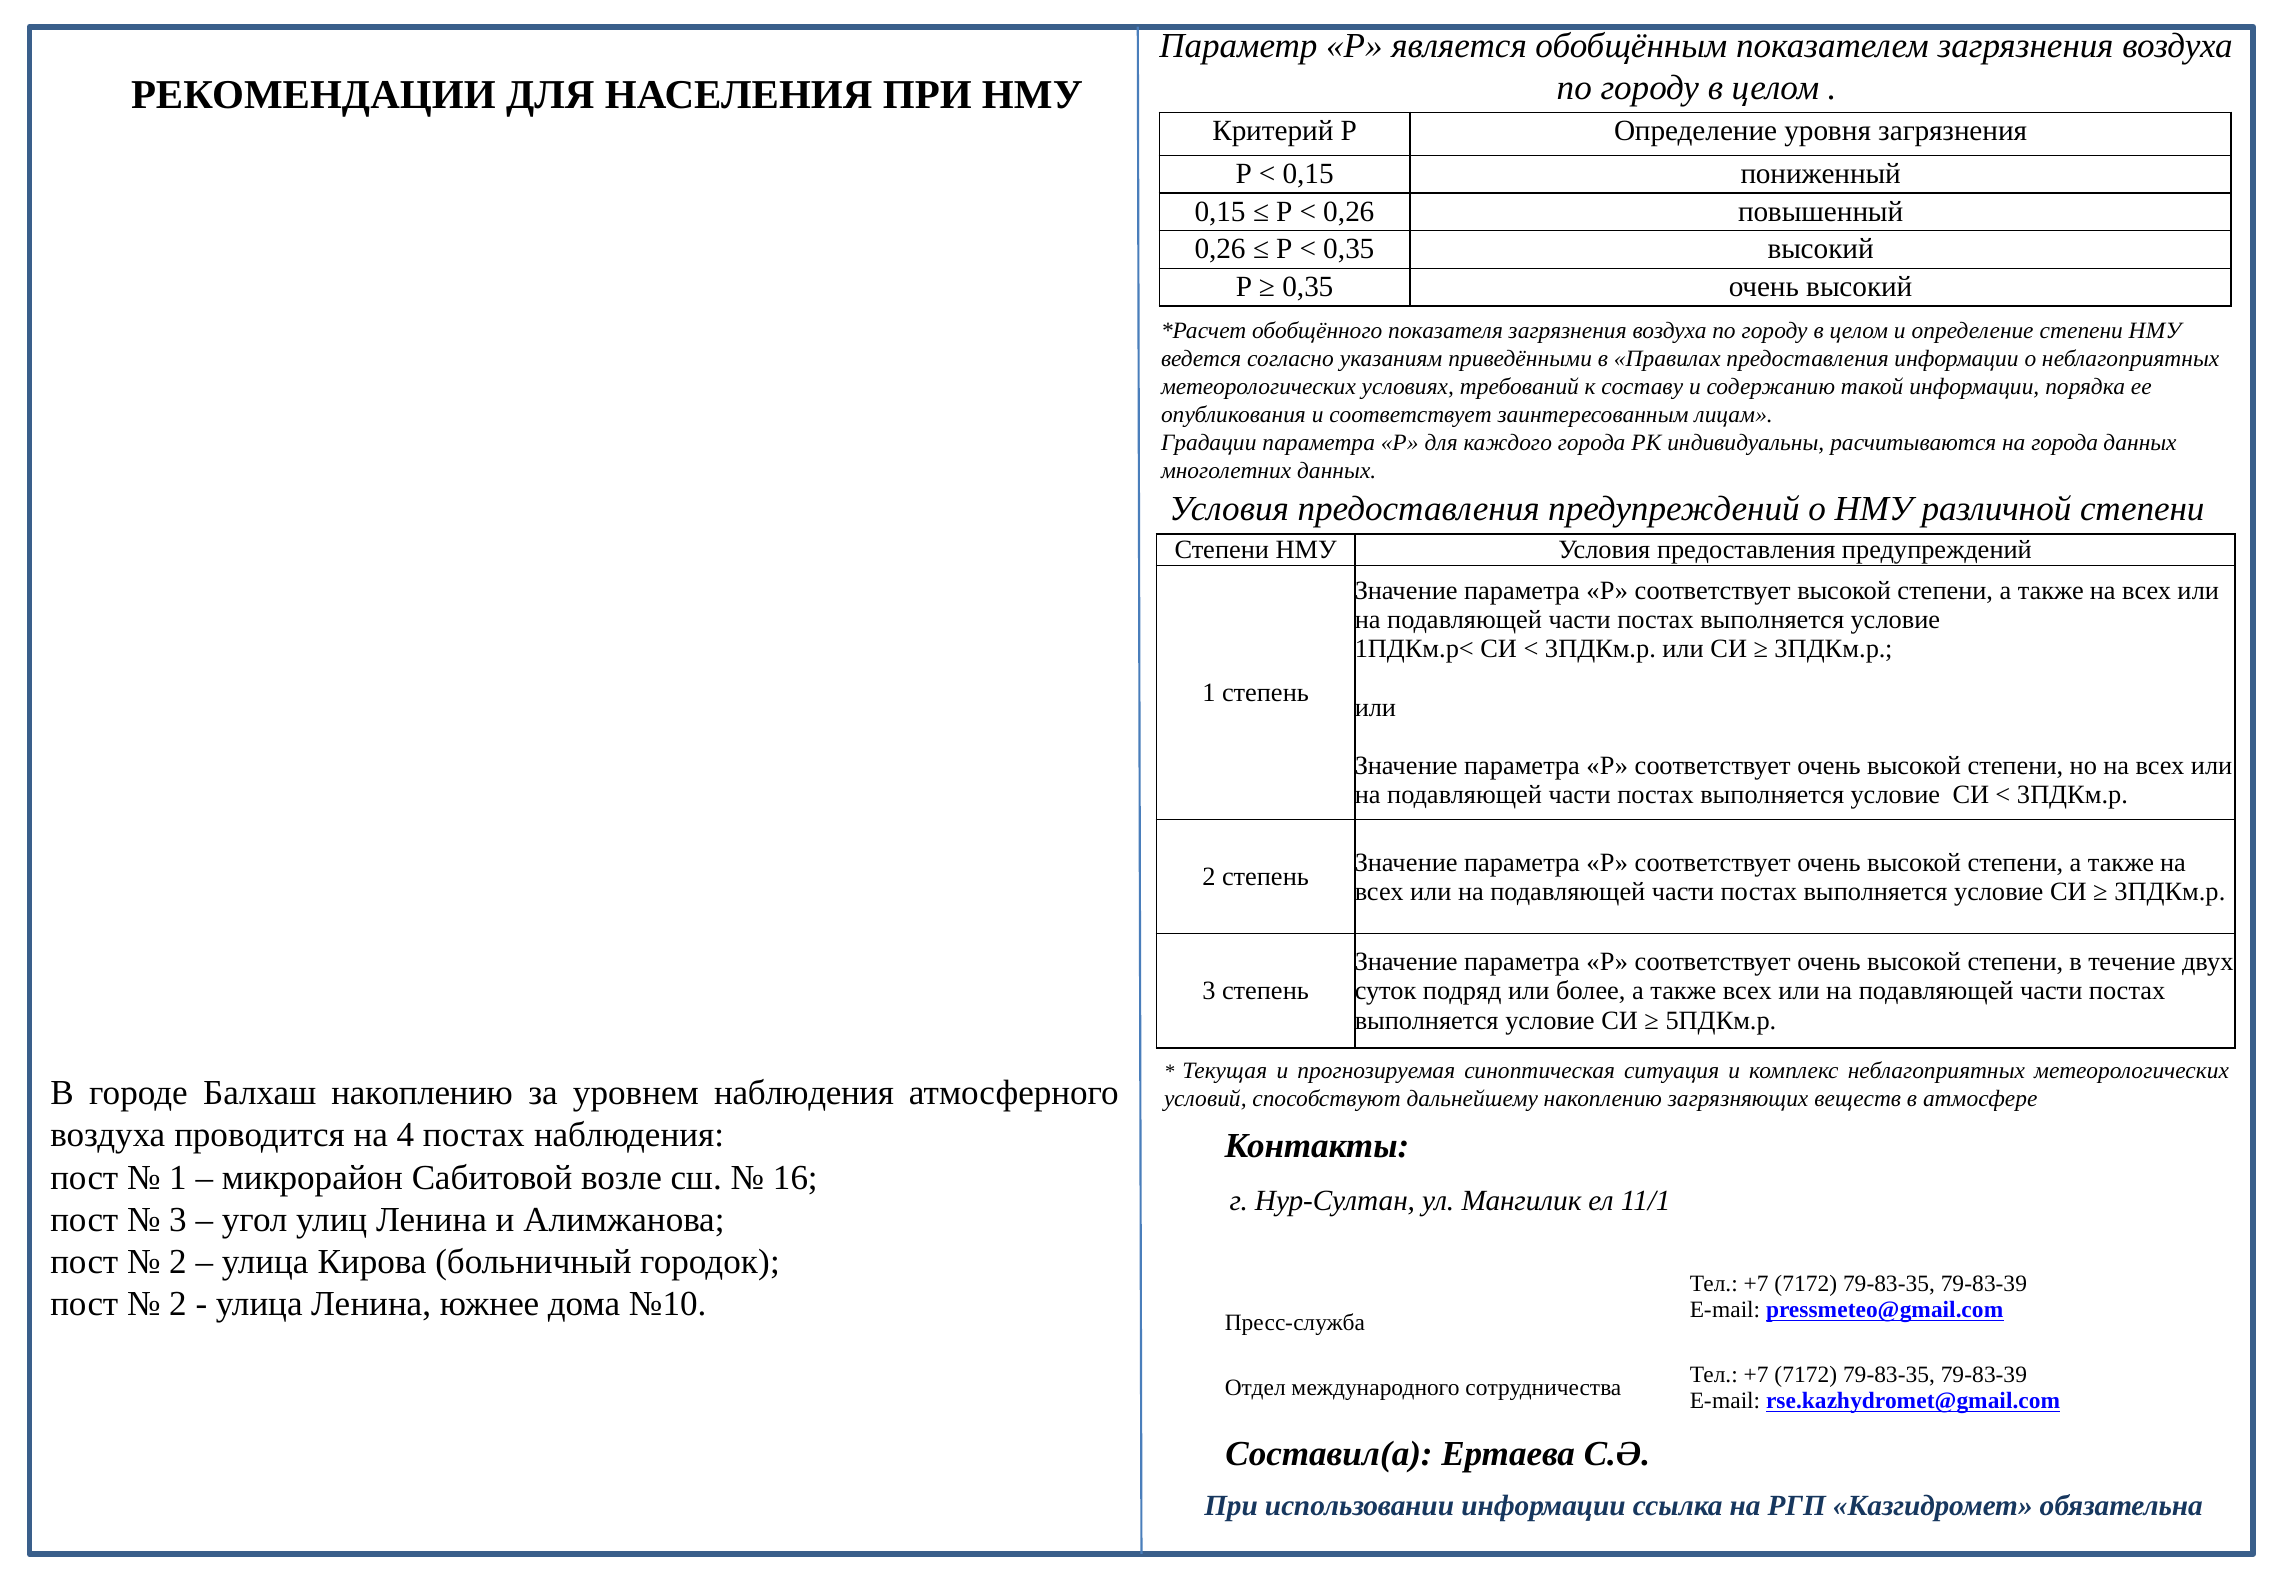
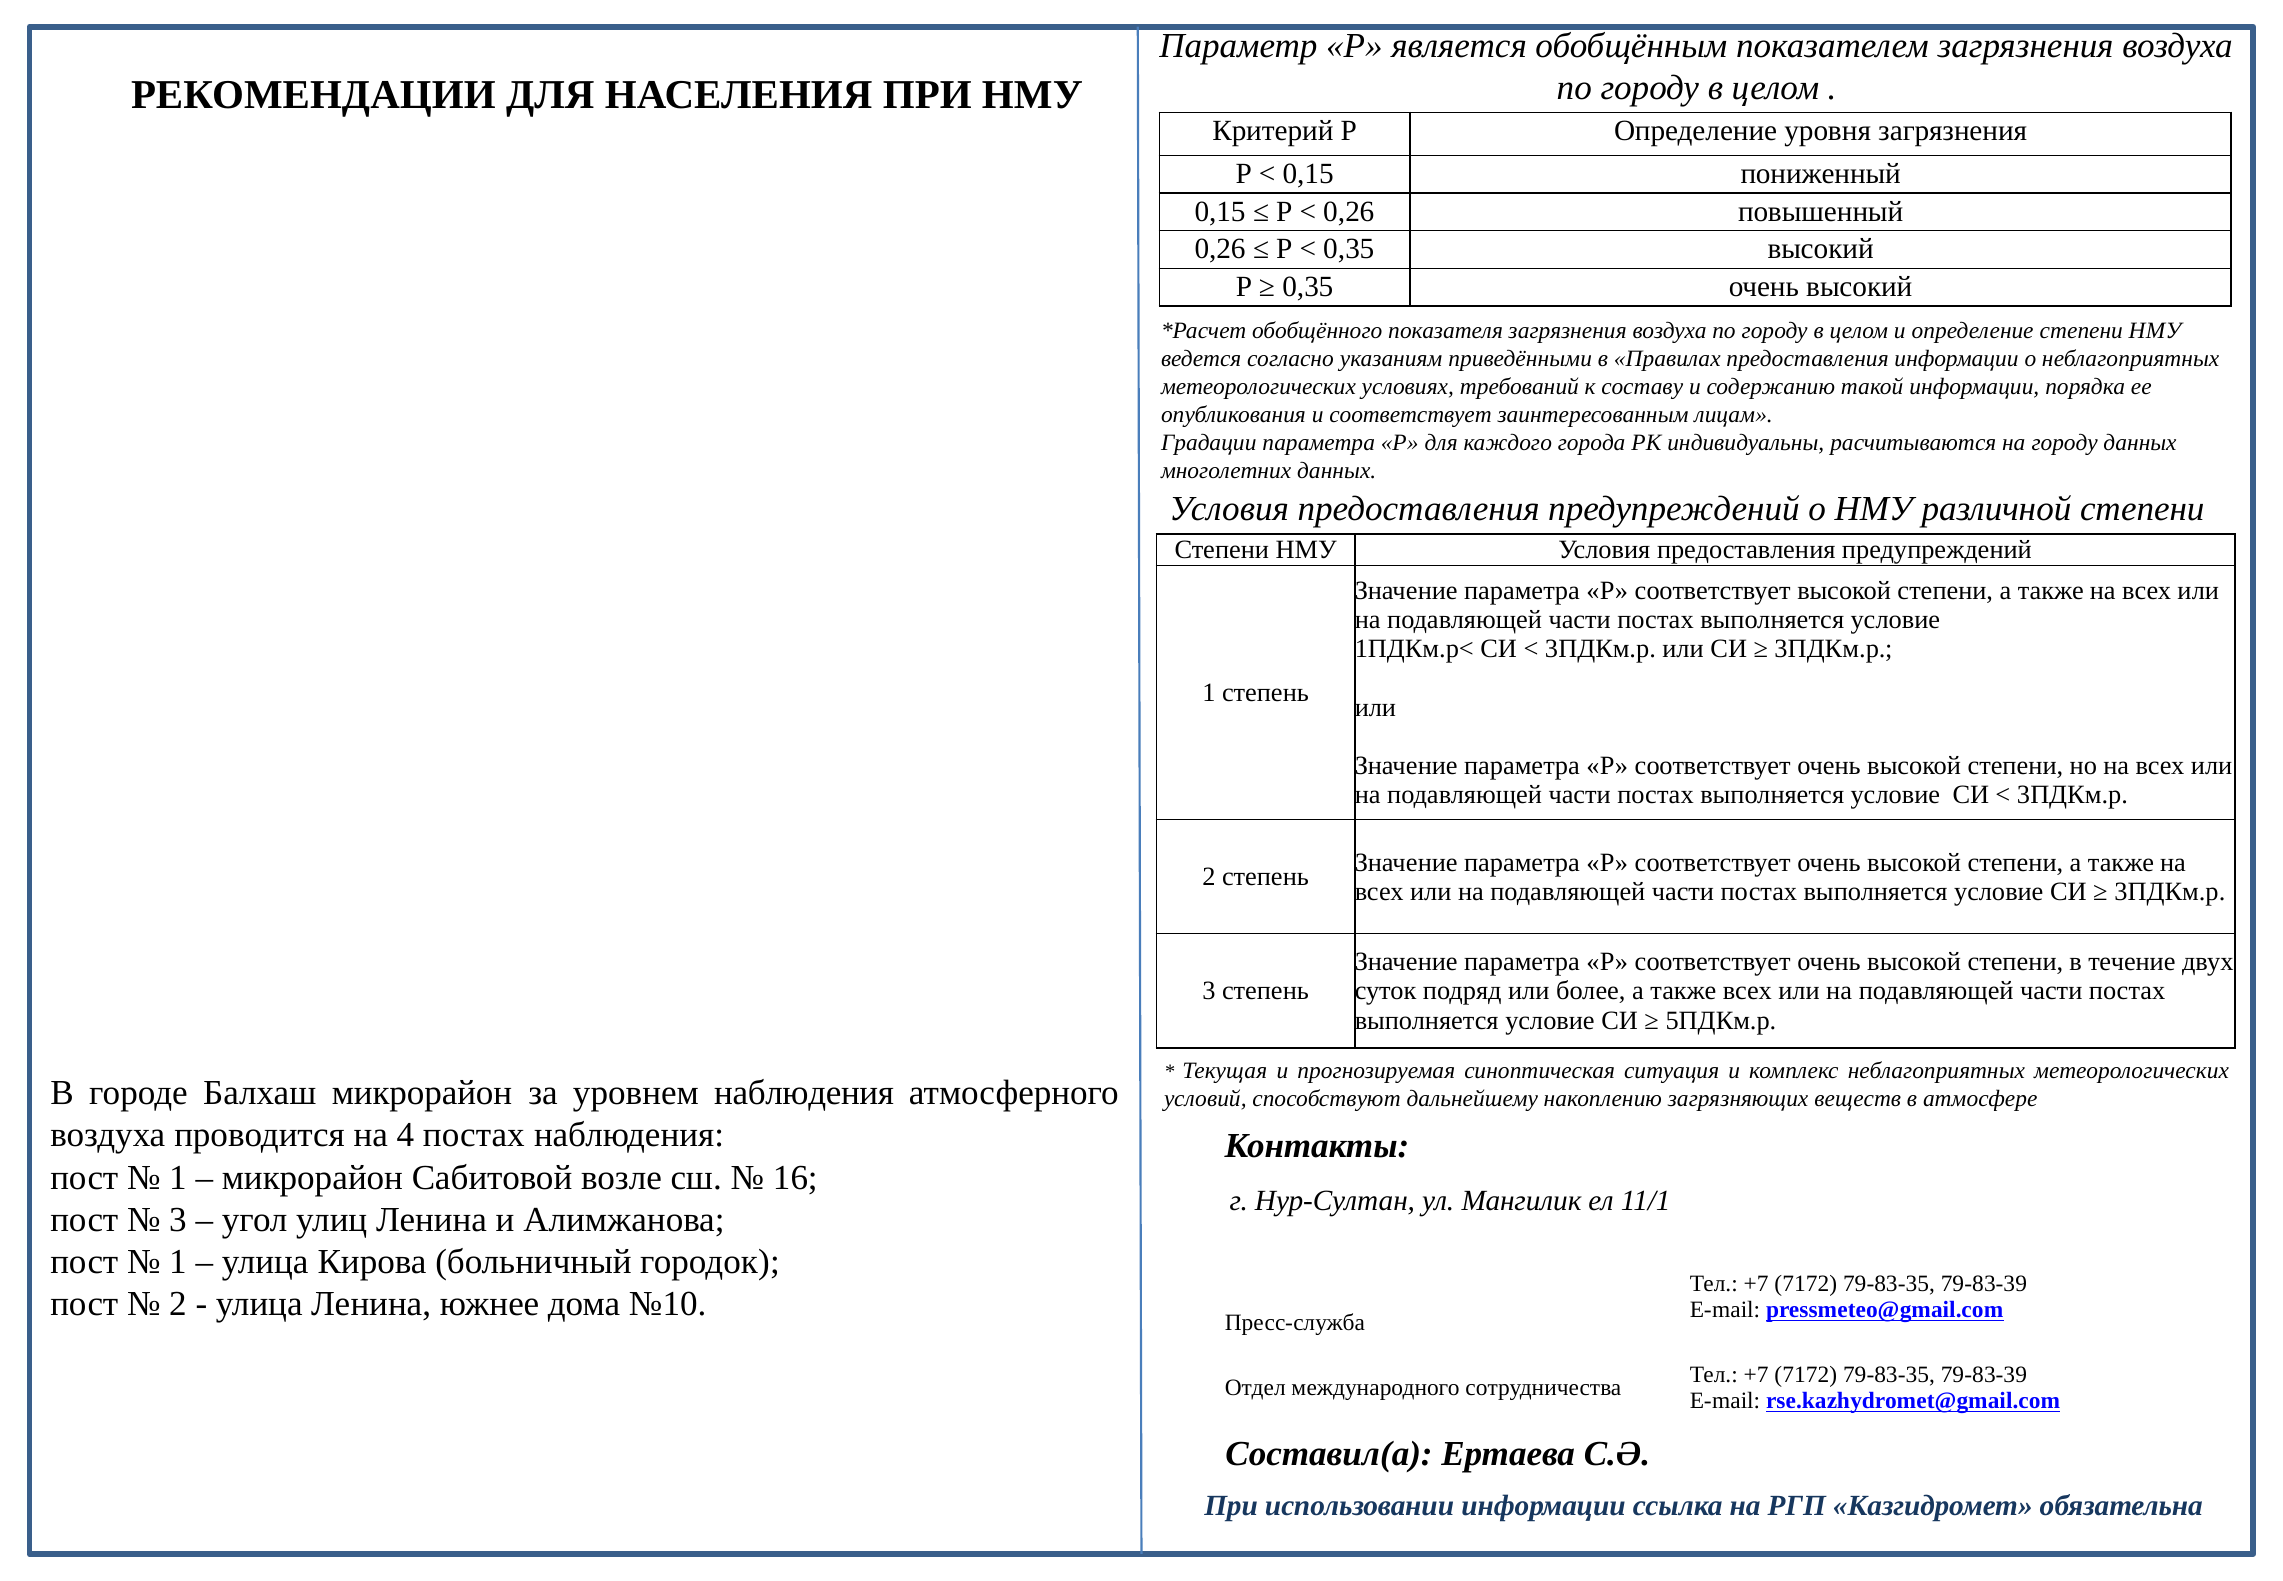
на города: города -> городу
Балхаш накоплению: накоплению -> микрорайон
2 at (178, 1261): 2 -> 1
